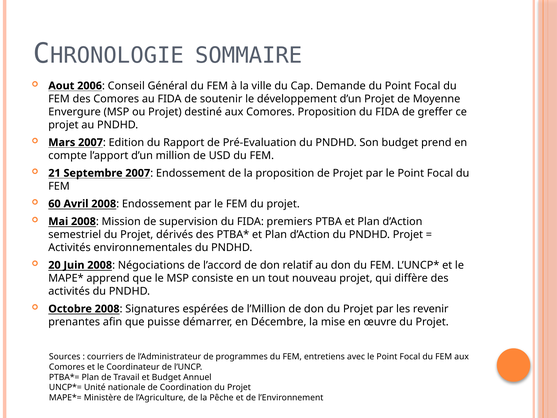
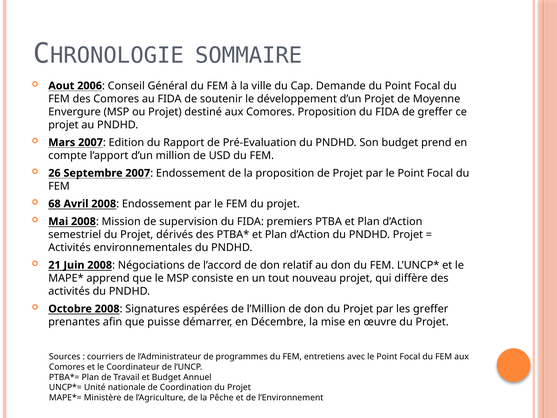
21: 21 -> 26
60: 60 -> 68
20: 20 -> 21
les revenir: revenir -> greffer
